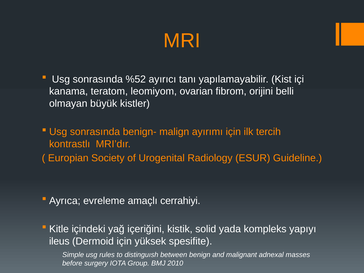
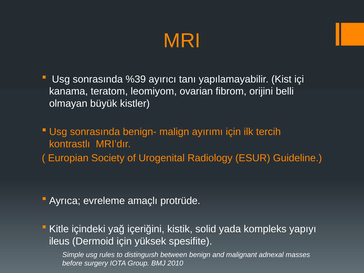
%52: %52 -> %39
cerrahiyi: cerrahiyi -> protrüde
